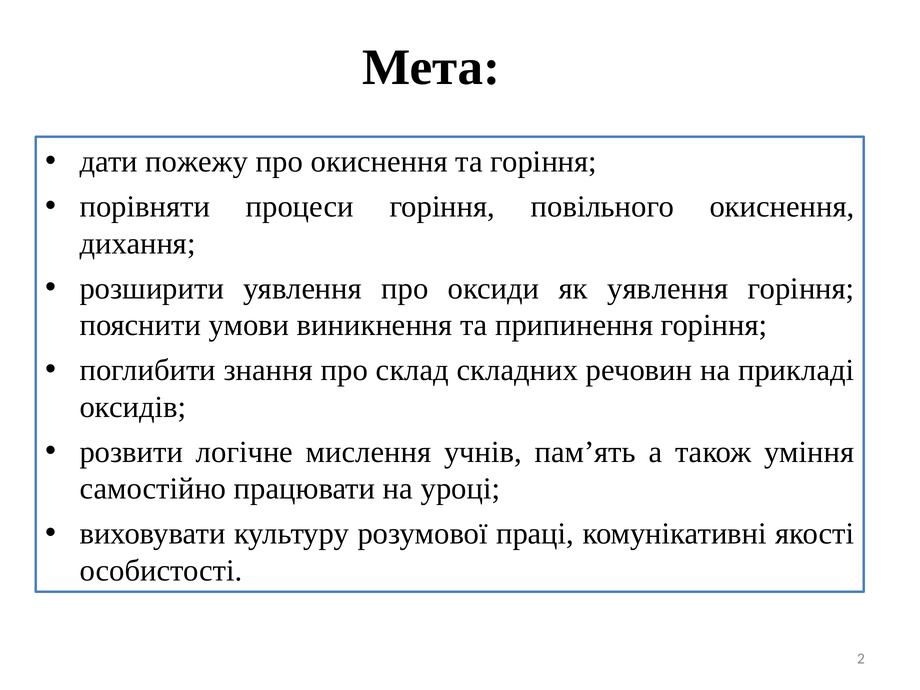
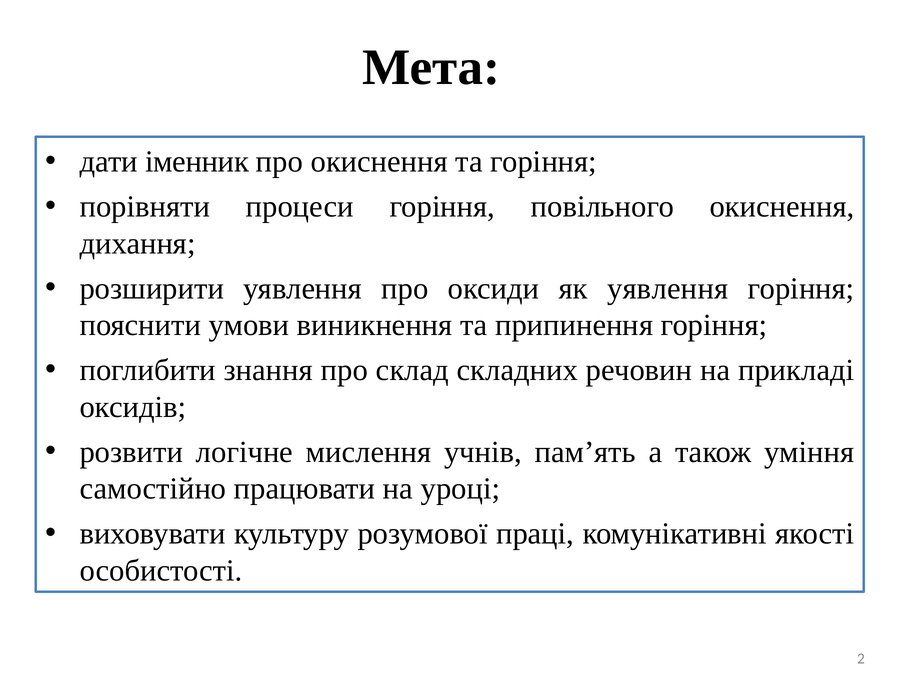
пожежу: пожежу -> іменник
